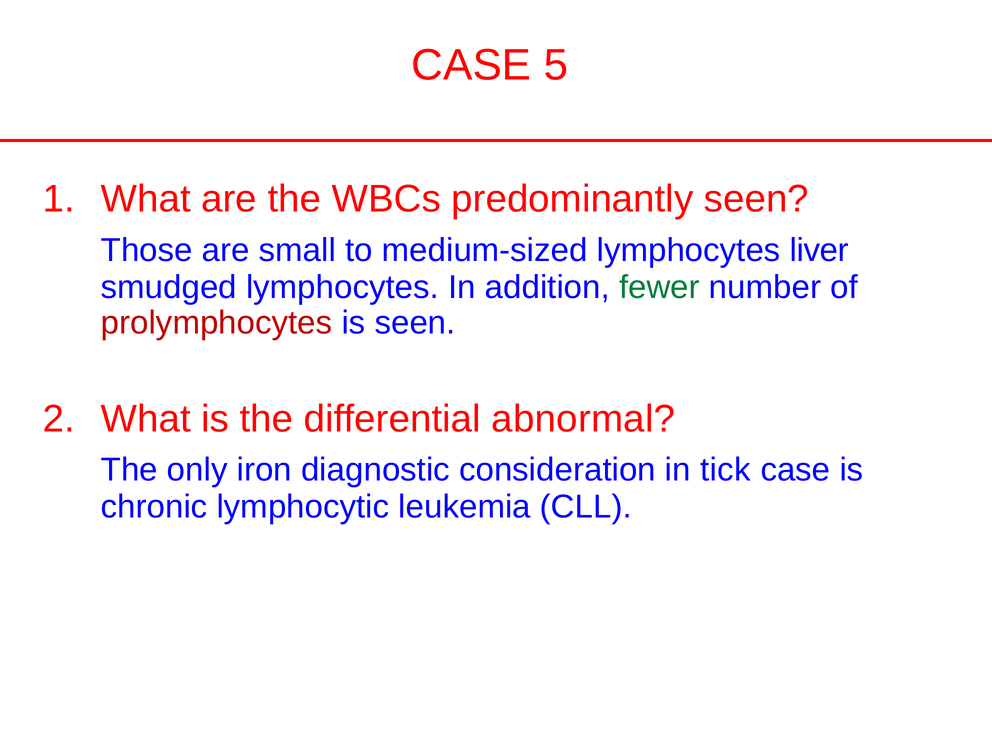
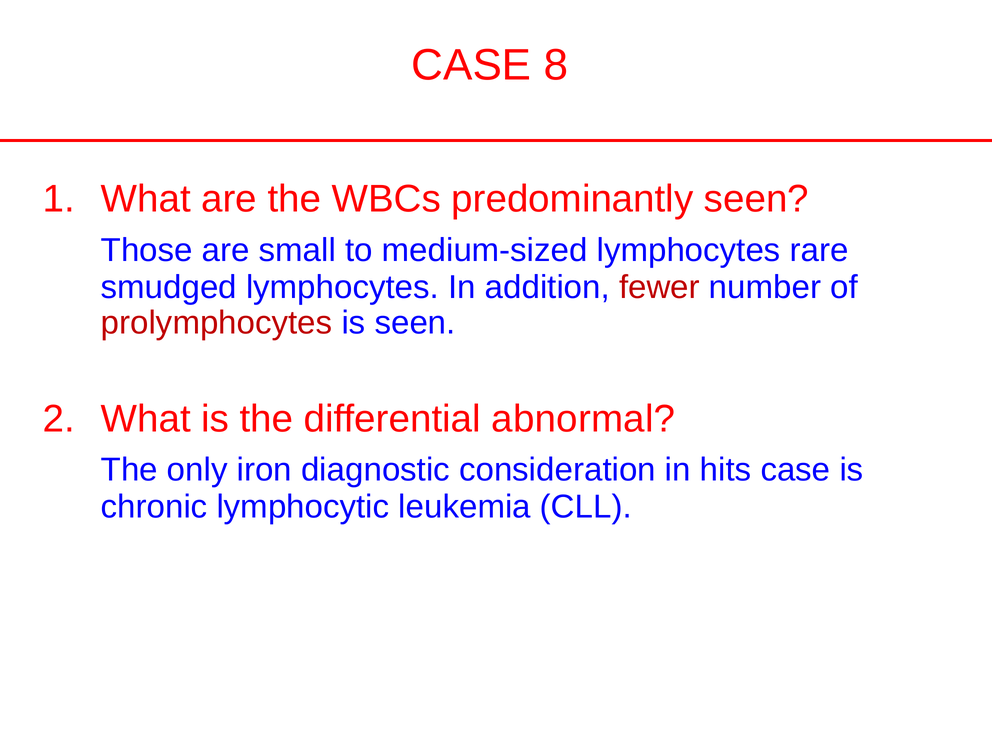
5: 5 -> 8
liver: liver -> rare
fewer colour: green -> red
tick: tick -> hits
